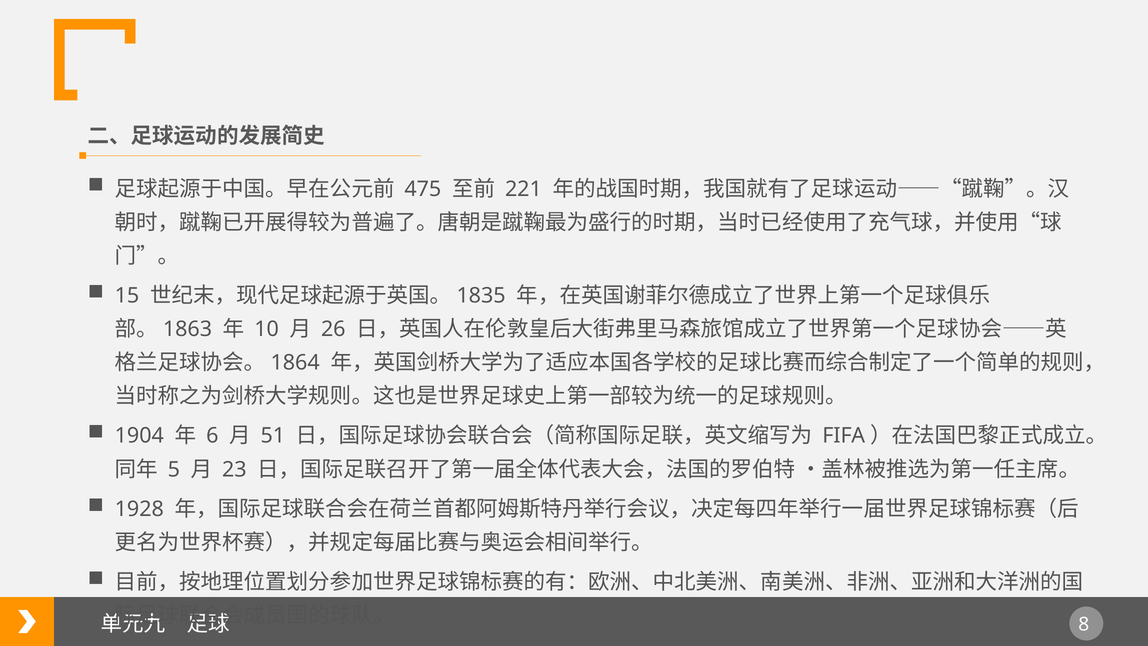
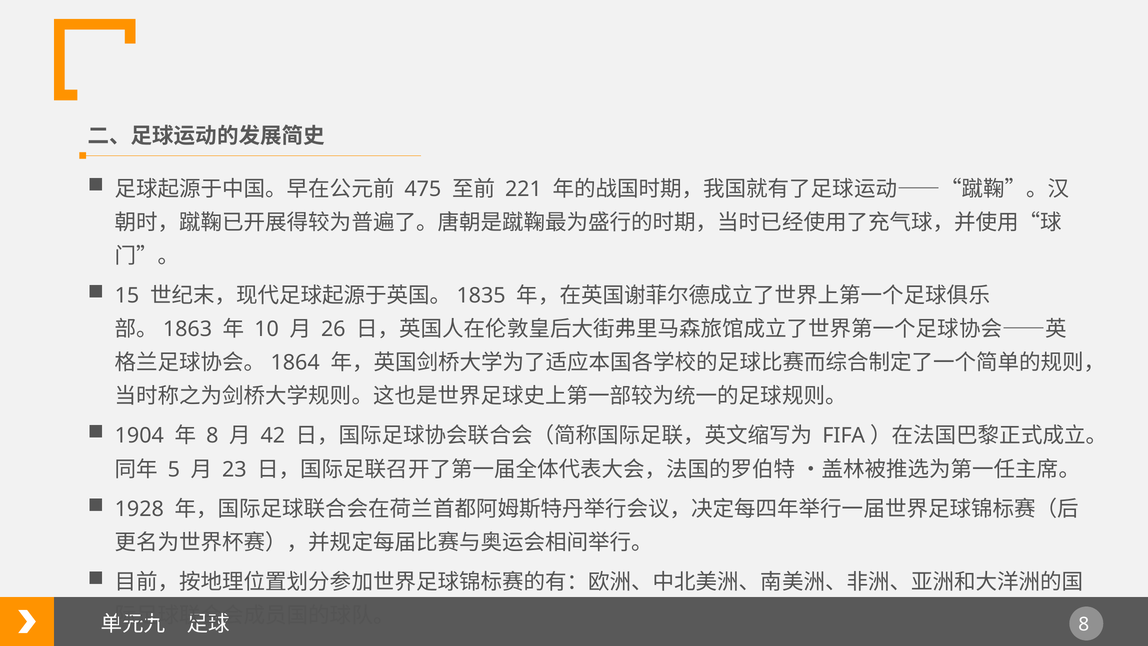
6 at (212, 436): 6 -> 8
51: 51 -> 42
